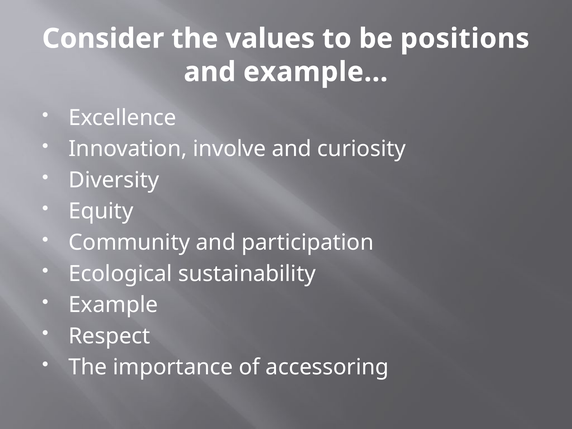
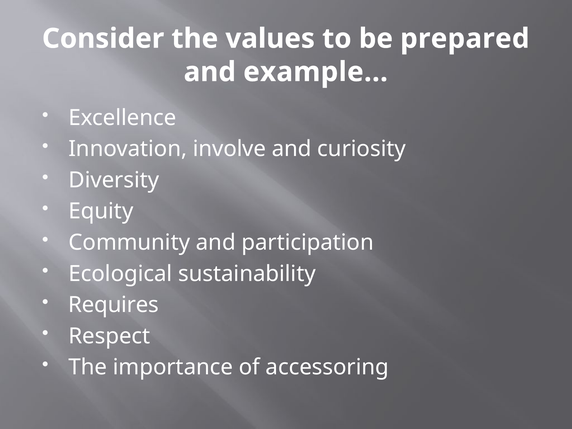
positions: positions -> prepared
Example at (113, 305): Example -> Requires
